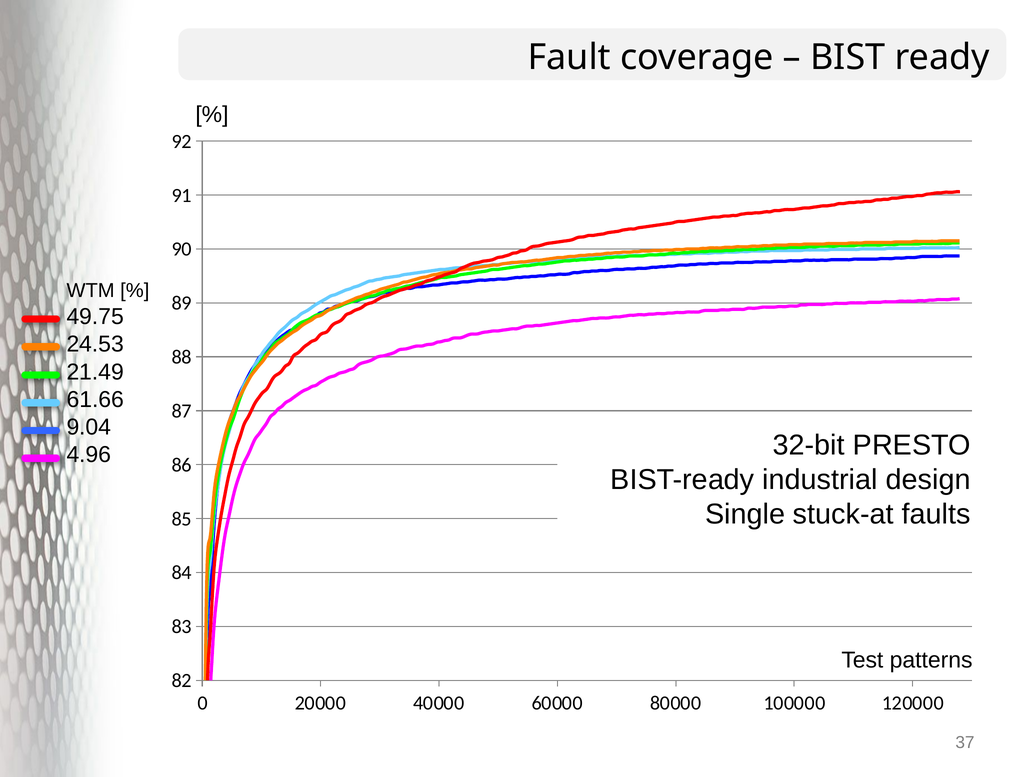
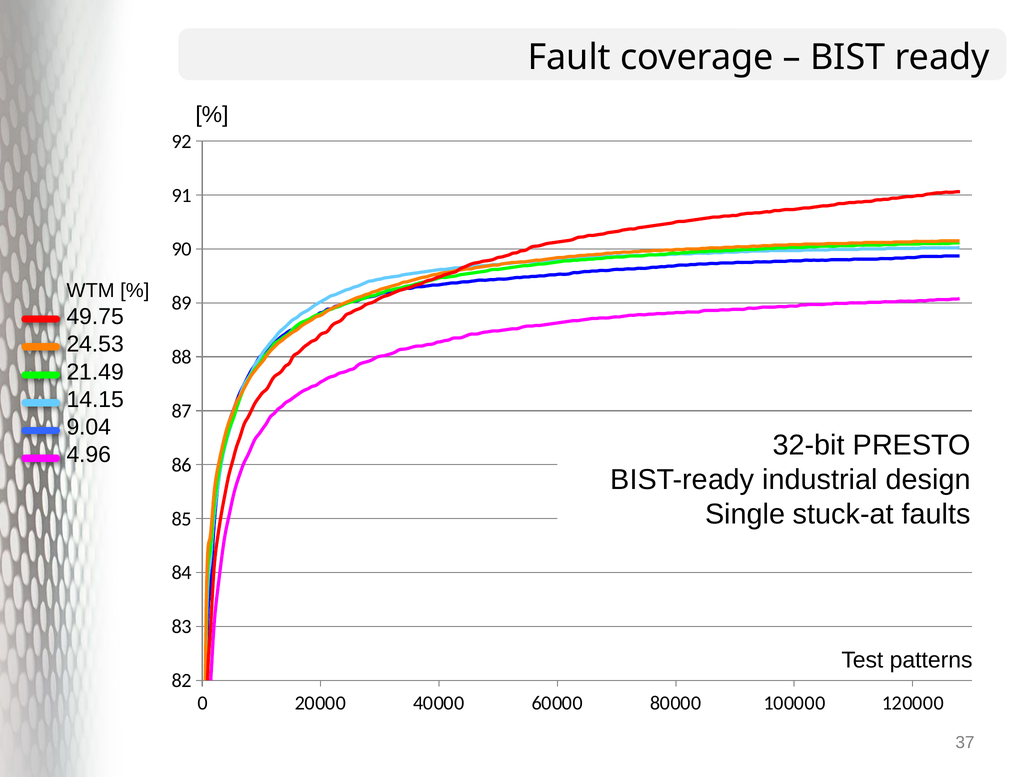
61.66: 61.66 -> 14.15
